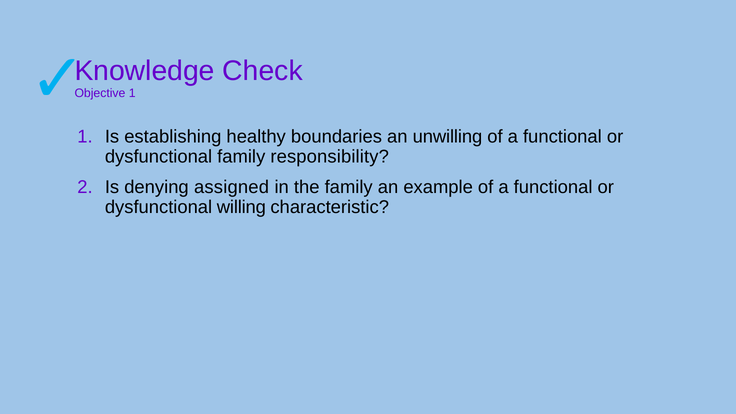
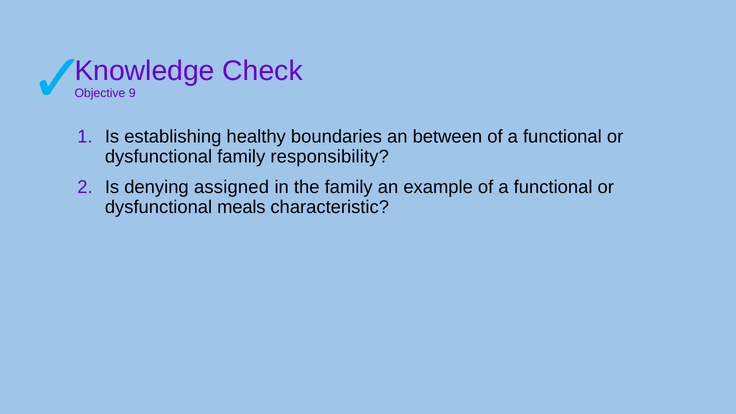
Objective 1: 1 -> 9
unwilling: unwilling -> between
willing: willing -> meals
